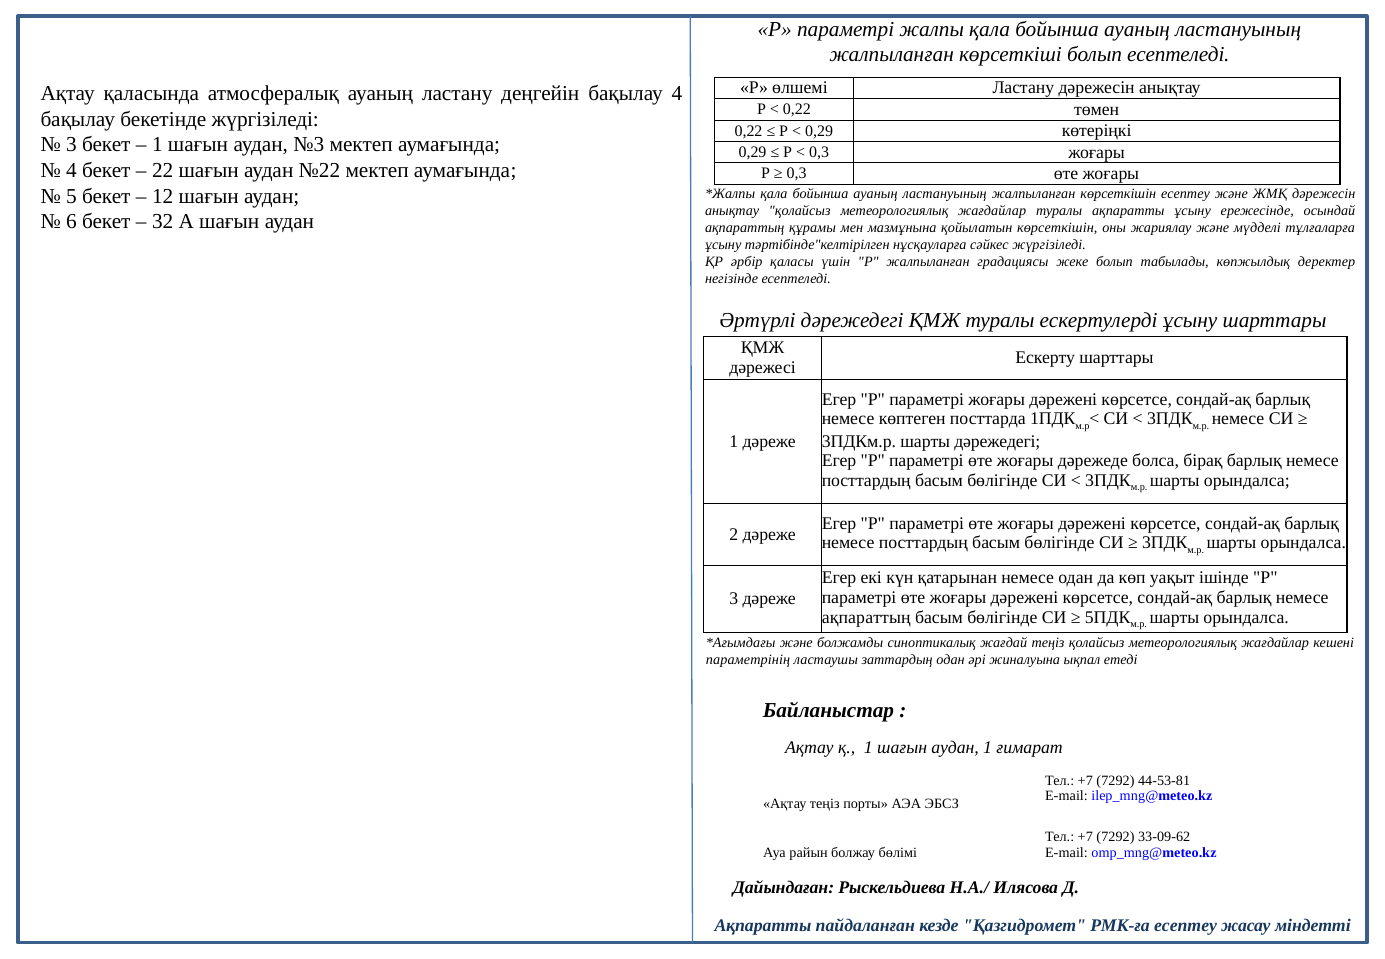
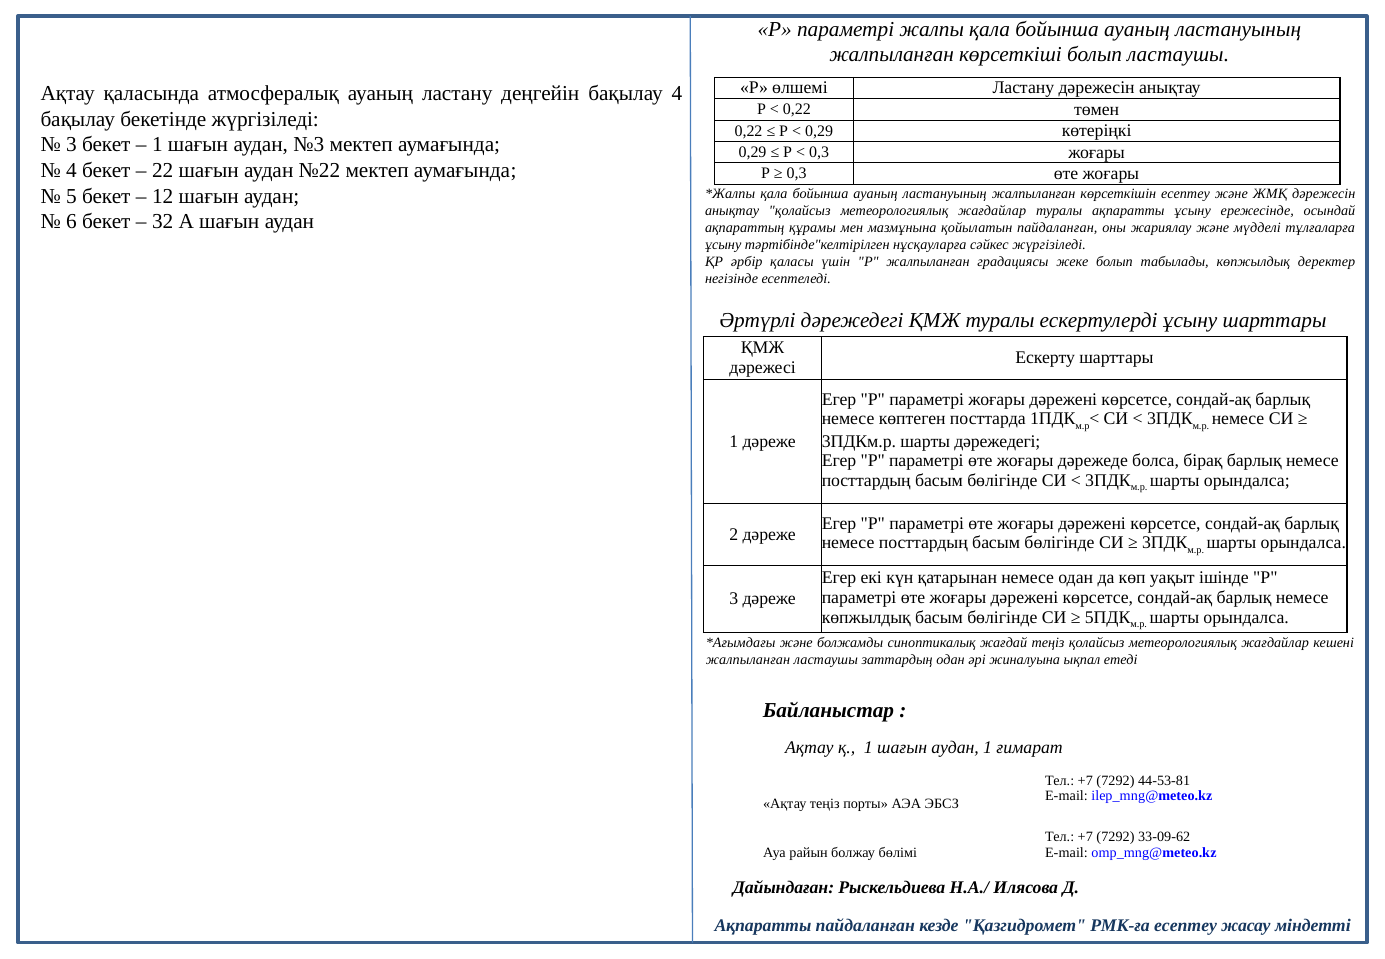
болып есептеледі: есептеледі -> ластаушы
қойылатын көрсеткішін: көрсеткішін -> пайдаланған
ақпараттың at (866, 617): ақпараттың -> көпжылдық
параметрінің at (748, 660): параметрінің -> жалпыланған
